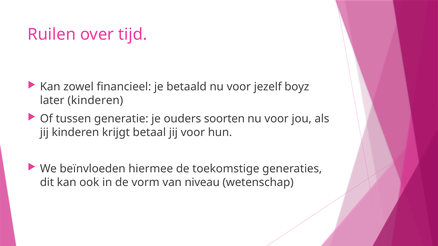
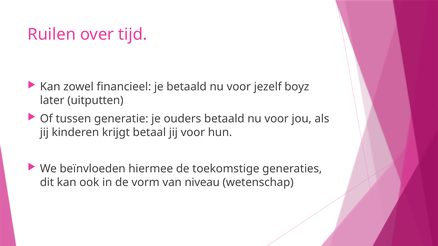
later kinderen: kinderen -> uitputten
ouders soorten: soorten -> betaald
